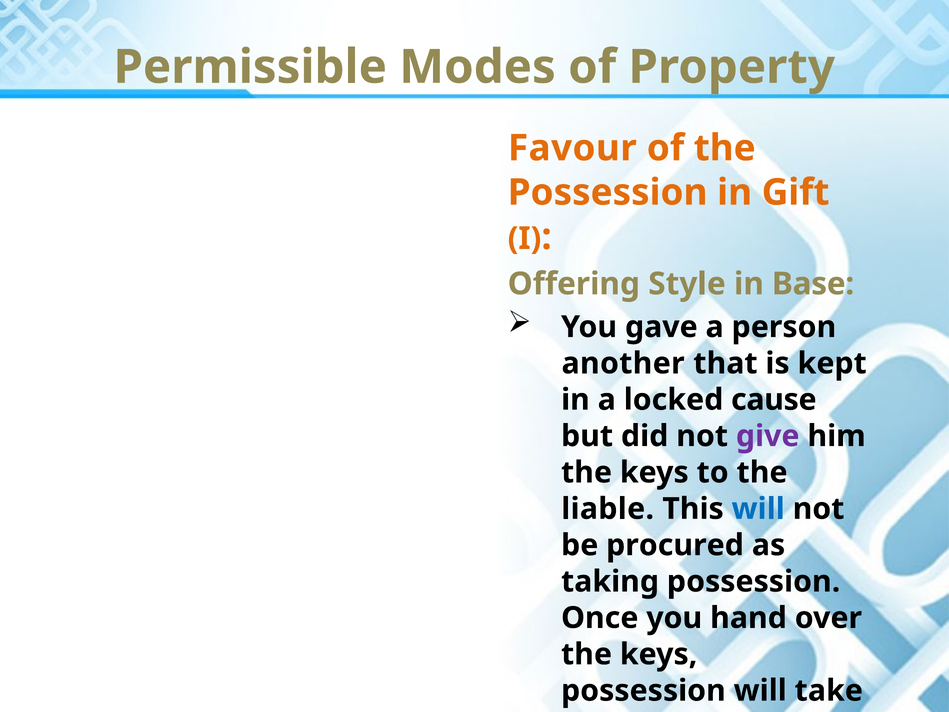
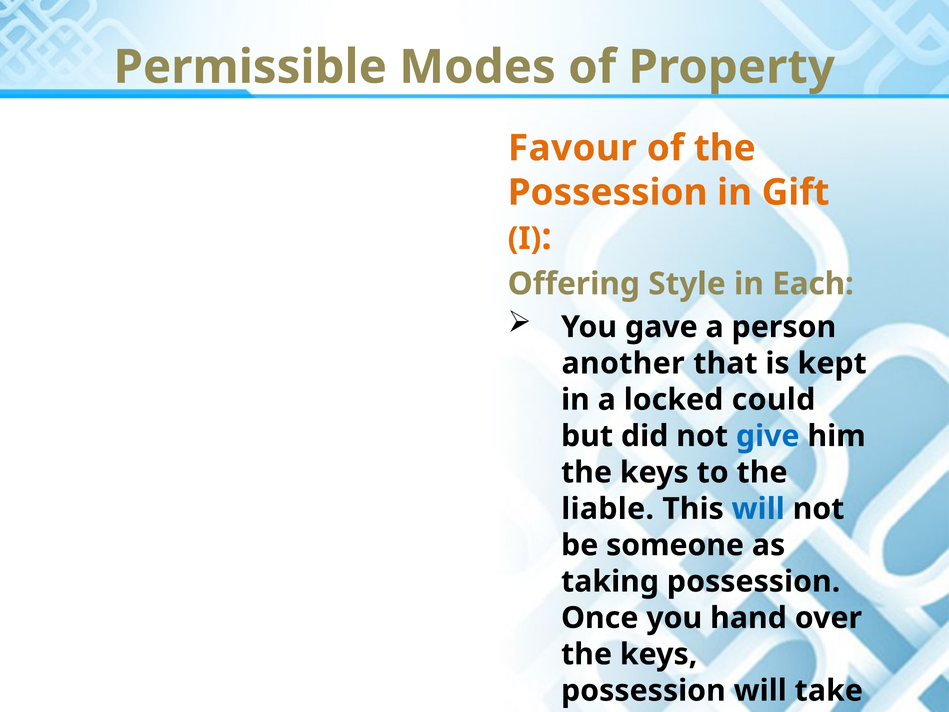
Base: Base -> Each
cause: cause -> could
give colour: purple -> blue
procured: procured -> someone
